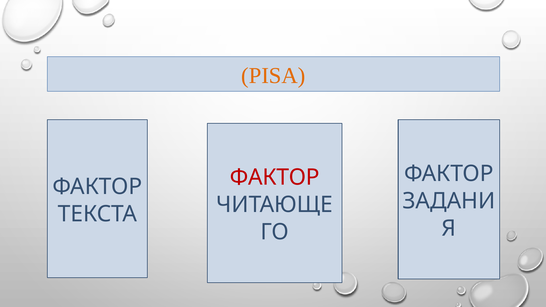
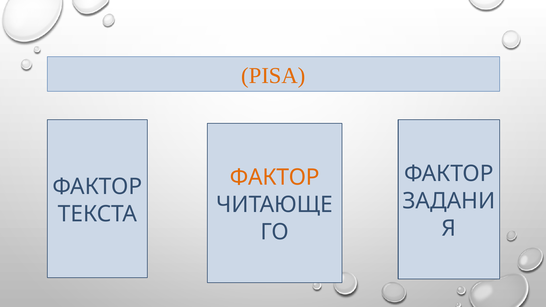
ФАКТОР at (275, 177) colour: red -> orange
